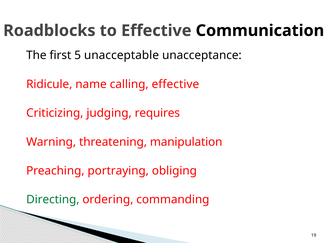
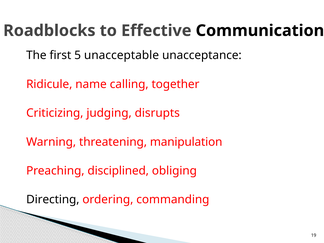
calling effective: effective -> together
requires: requires -> disrupts
portraying: portraying -> disciplined
Directing colour: green -> black
